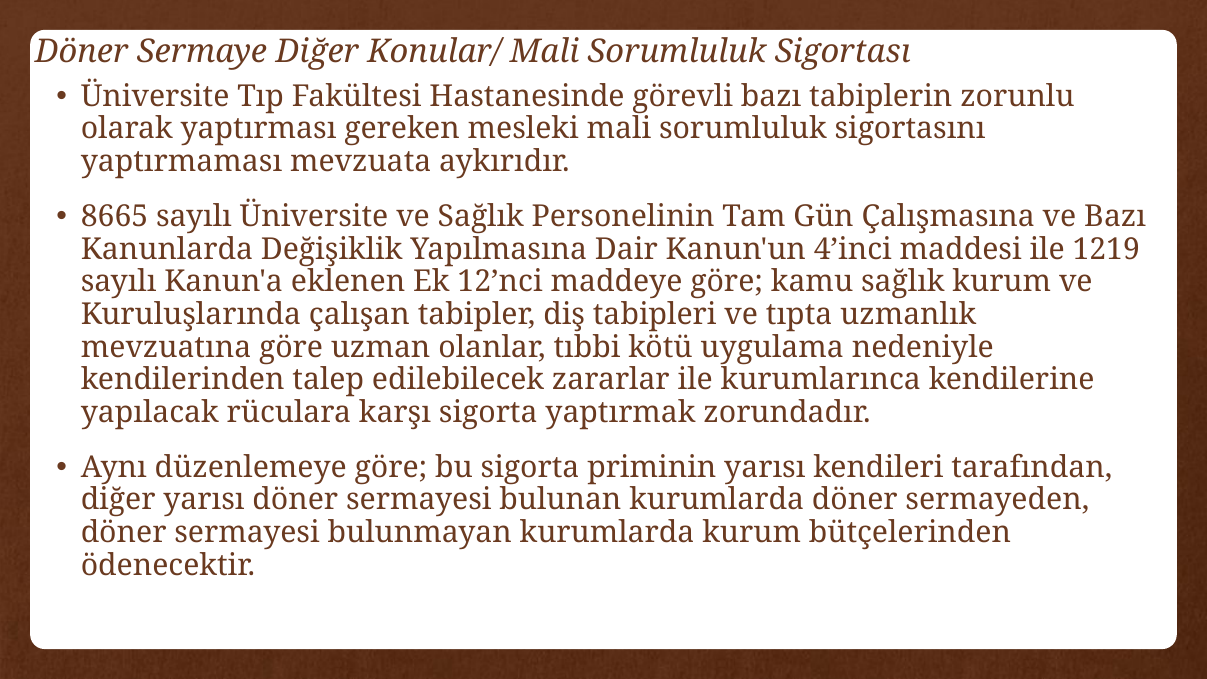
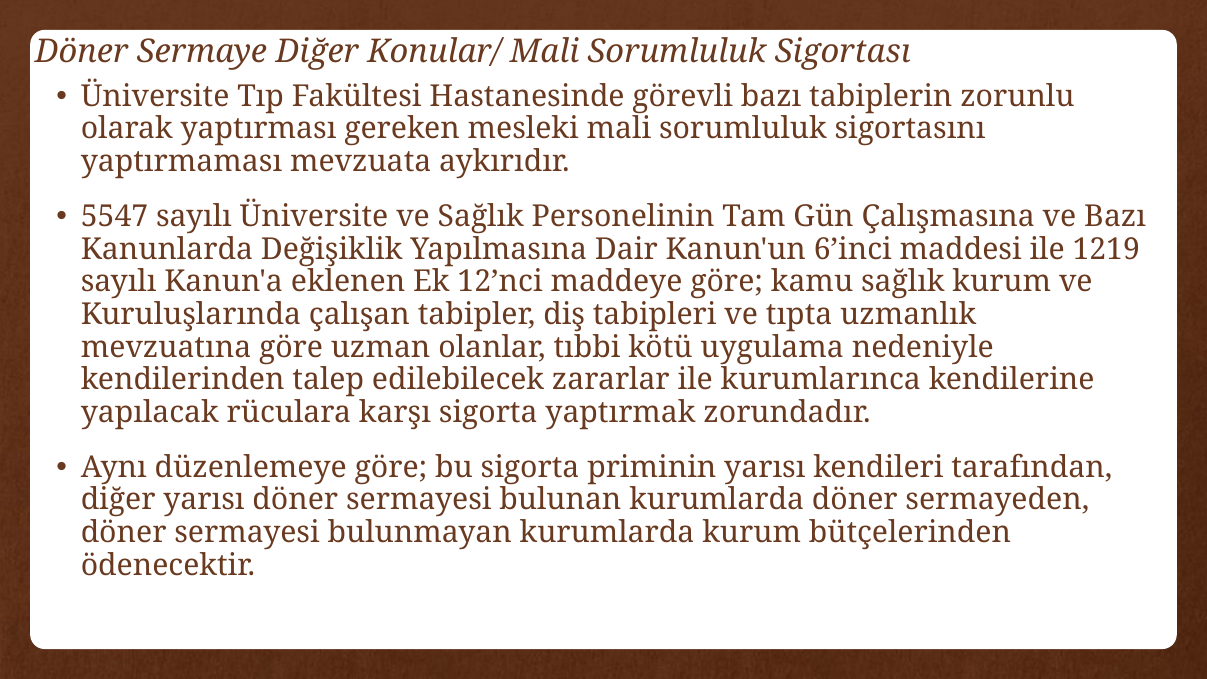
8665: 8665 -> 5547
4’inci: 4’inci -> 6’inci
